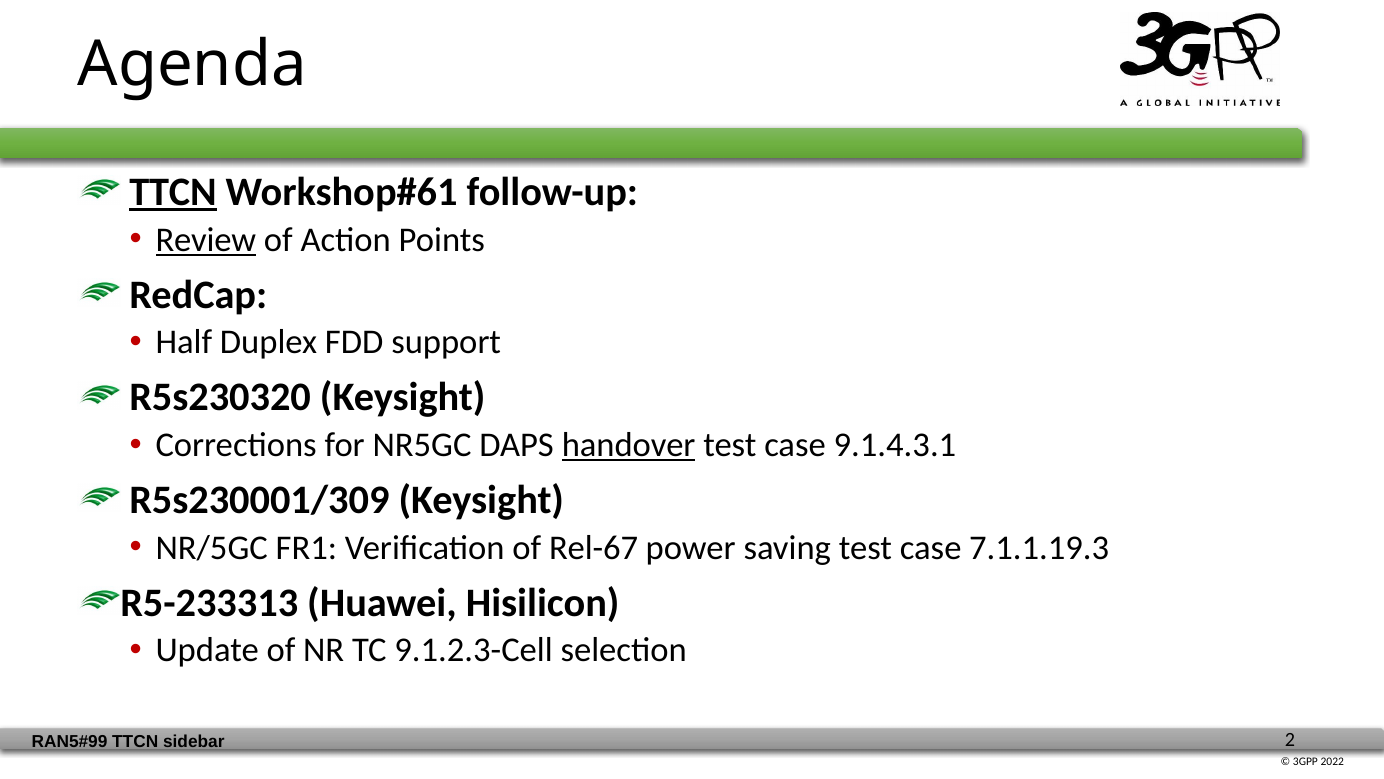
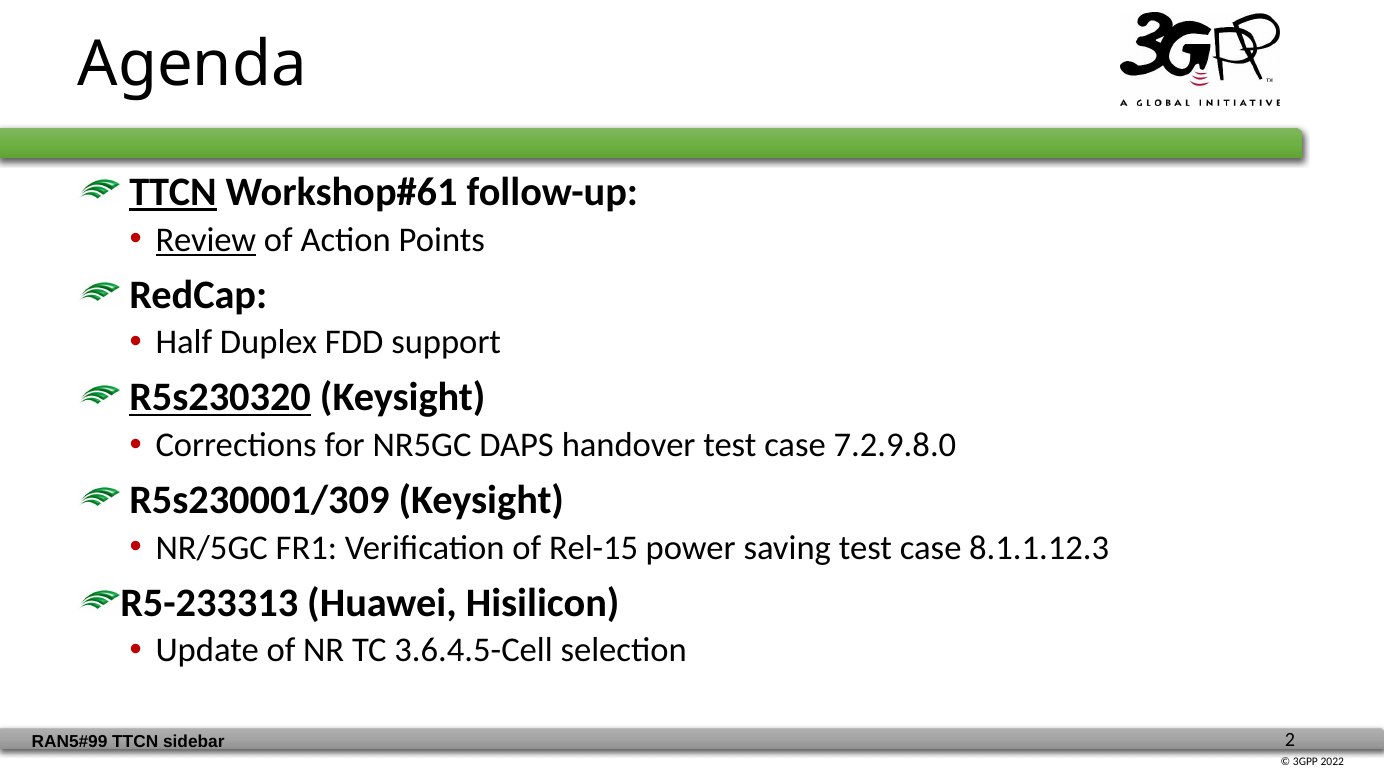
R5s230320 underline: none -> present
handover underline: present -> none
9.1.4.3.1: 9.1.4.3.1 -> 7.2.9.8.0
Rel-67: Rel-67 -> Rel-15
7.1.1.19.3: 7.1.1.19.3 -> 8.1.1.12.3
9.1.2.3-Cell: 9.1.2.3-Cell -> 3.6.4.5-Cell
